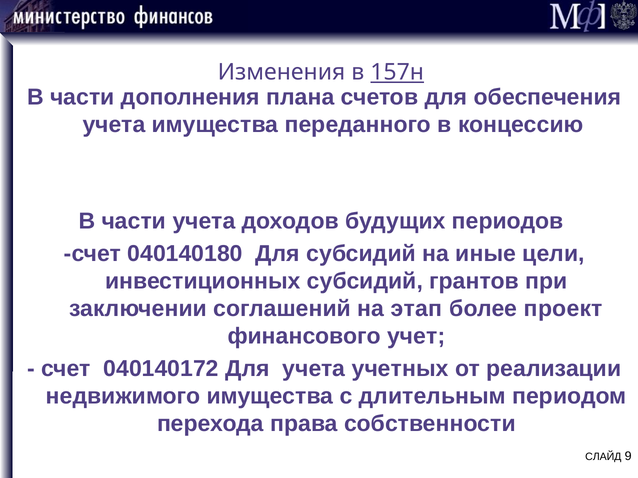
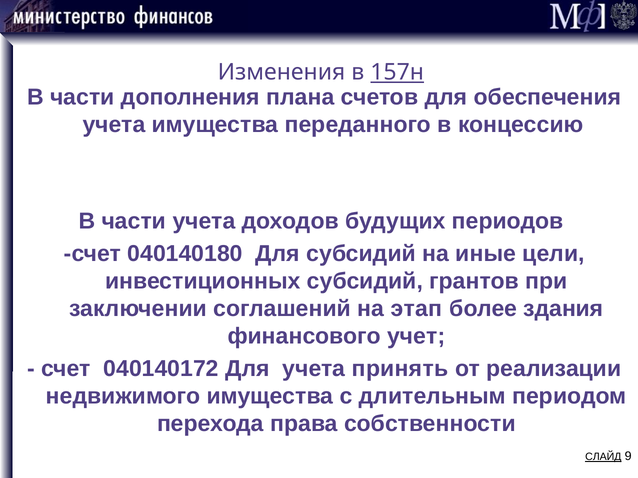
проект: проект -> здания
учетных: учетных -> принять
СЛАЙД underline: none -> present
